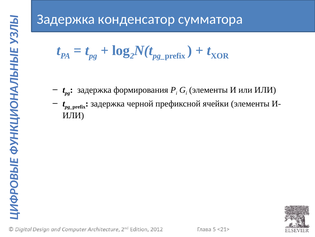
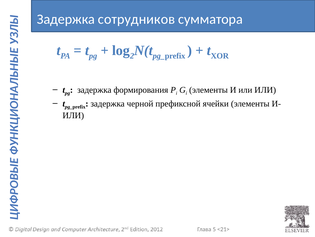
конденсатор: конденсатор -> сотрудников
